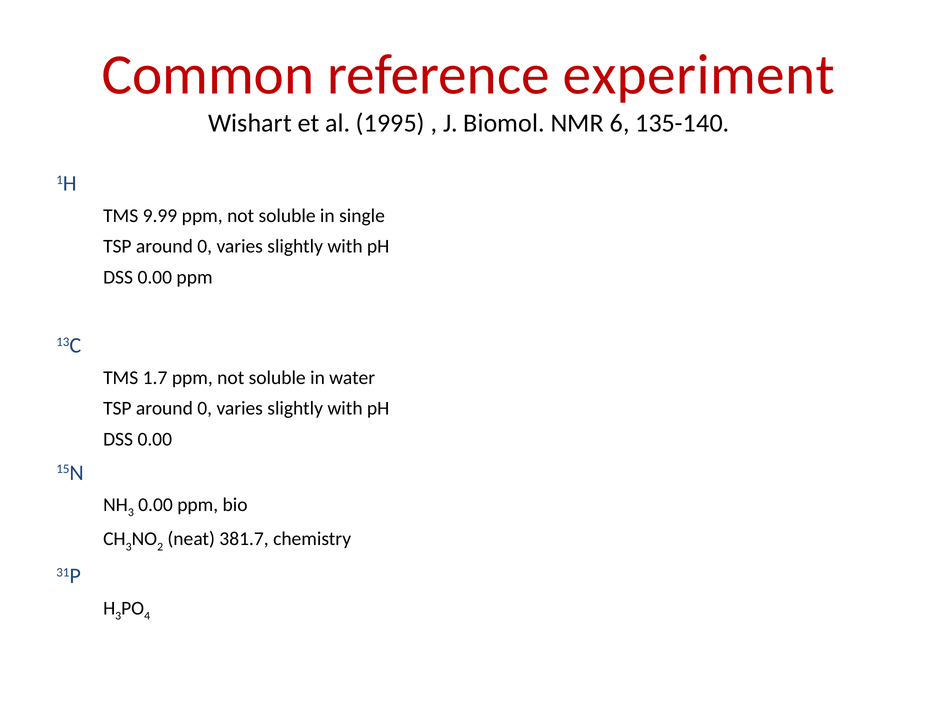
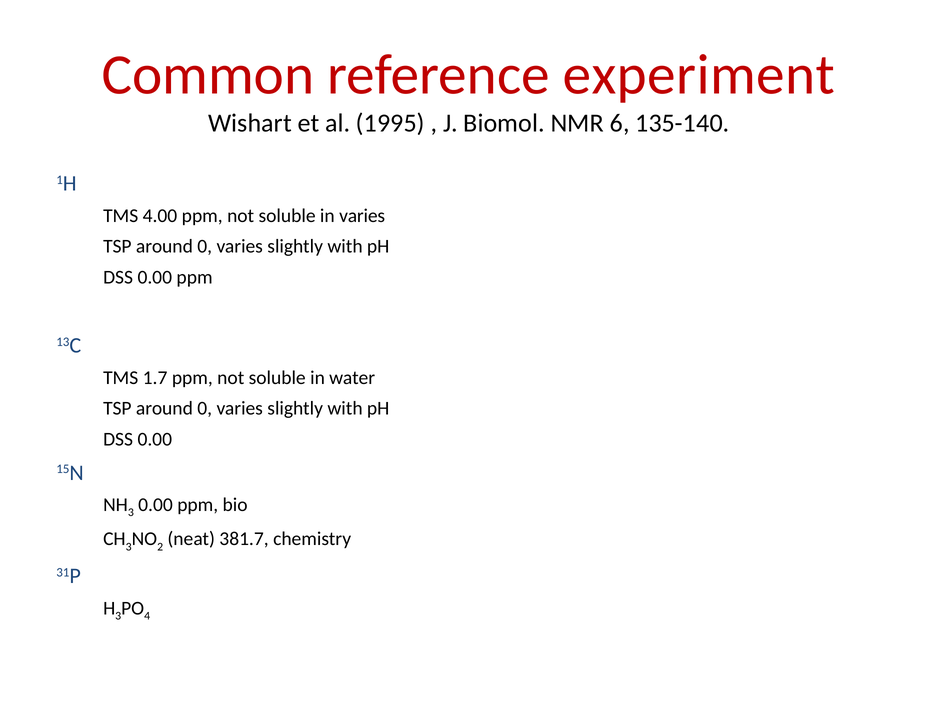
9.99: 9.99 -> 4.00
in single: single -> varies
